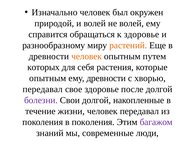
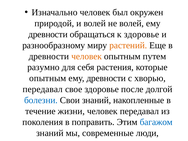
справится at (48, 34): справится -> древности
которых at (43, 67): которых -> разумно
болезни colour: purple -> blue
Свои долгой: долгой -> знаний
в поколения: поколения -> поправить
багажом colour: purple -> blue
